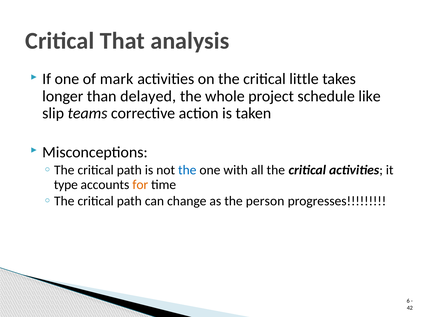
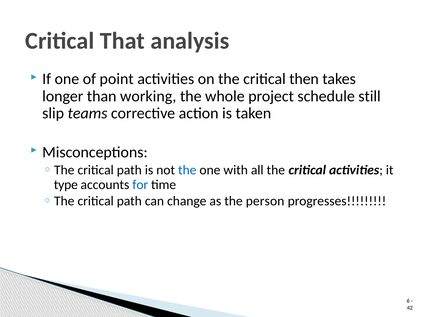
mark: mark -> point
little: little -> then
delayed: delayed -> working
like: like -> still
for colour: orange -> blue
